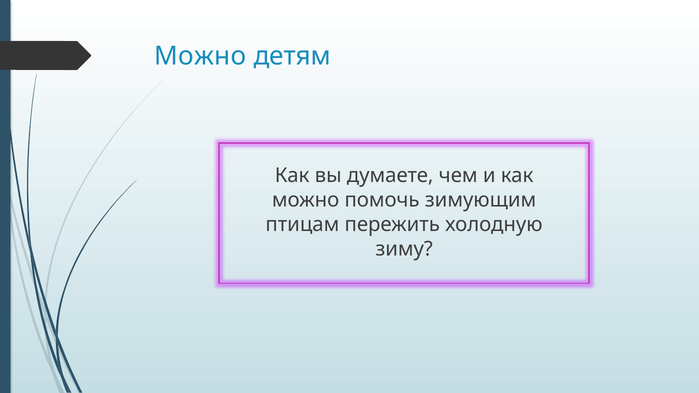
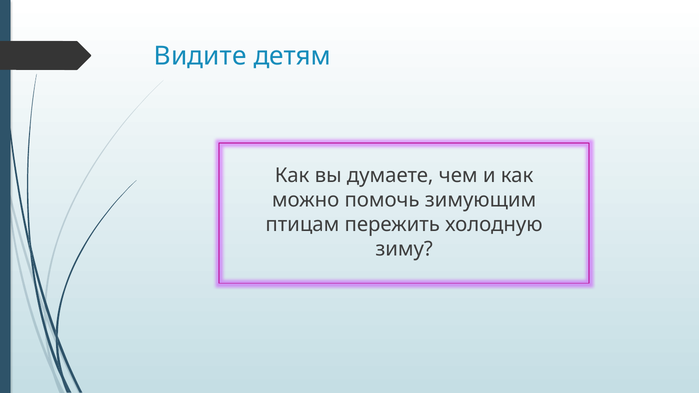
Можно at (200, 56): Можно -> Видите
